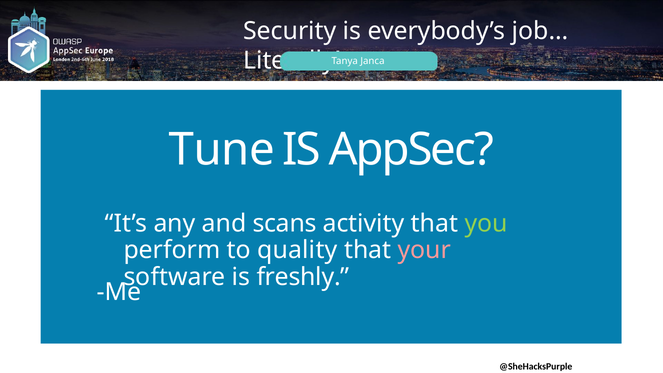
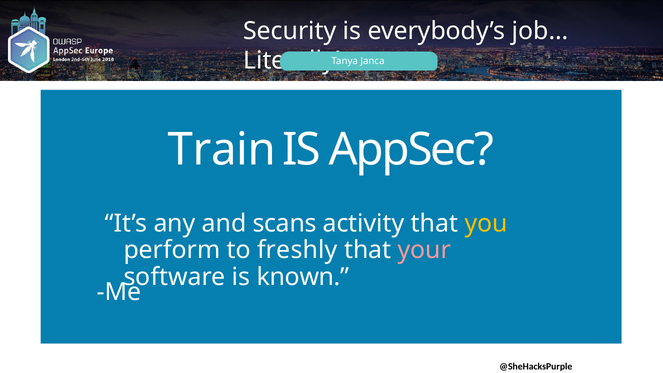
Tune: Tune -> Train
you colour: light green -> yellow
quality: quality -> freshly
freshly: freshly -> known
